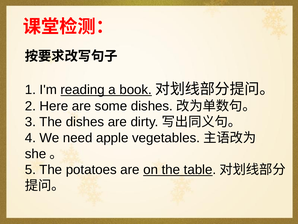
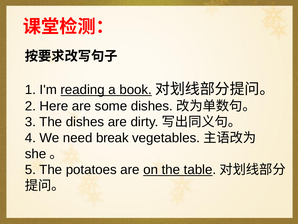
apple: apple -> break
